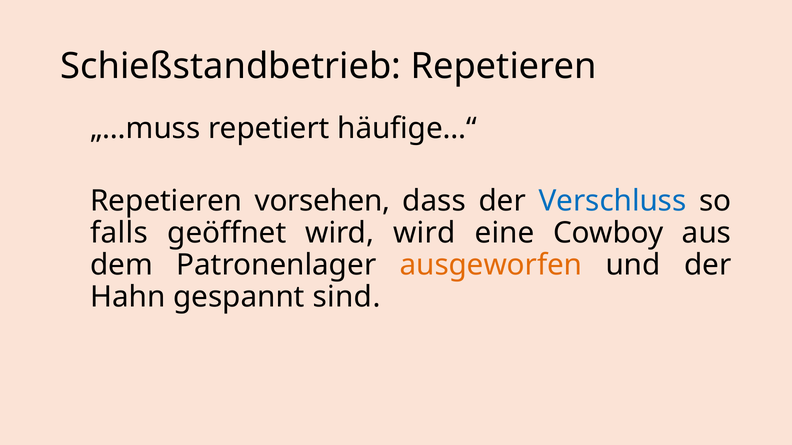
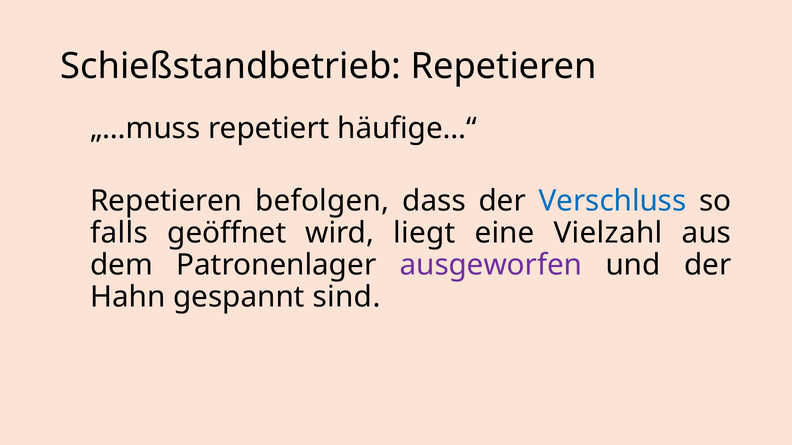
vorsehen: vorsehen -> befolgen
wird wird: wird -> liegt
Cowboy: Cowboy -> Vielzahl
ausgeworfen colour: orange -> purple
